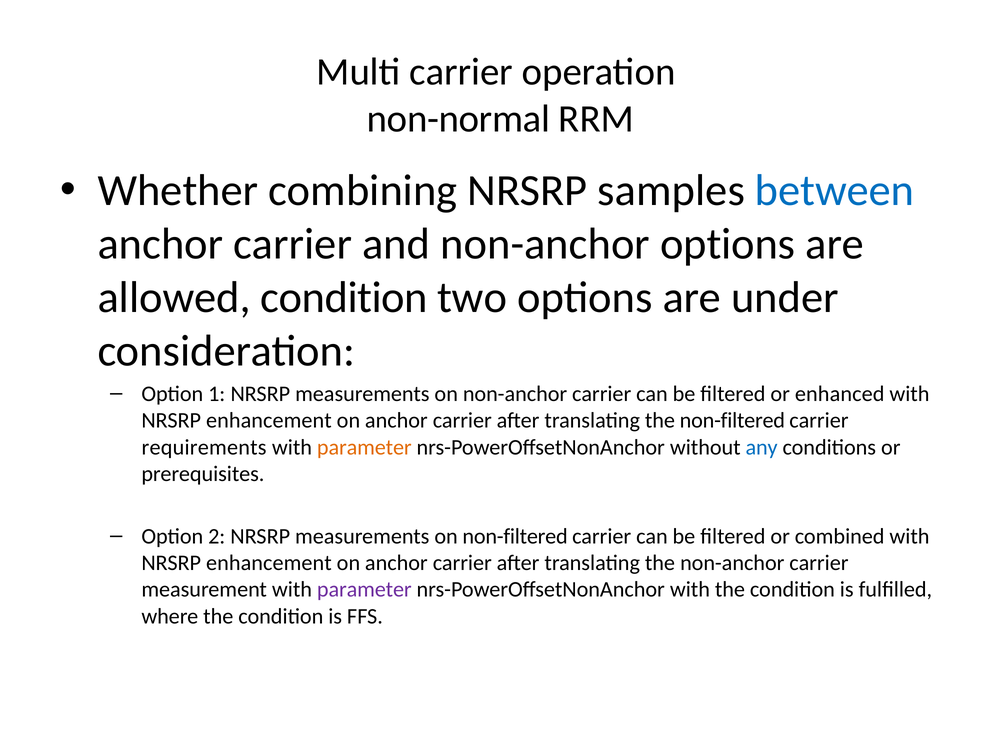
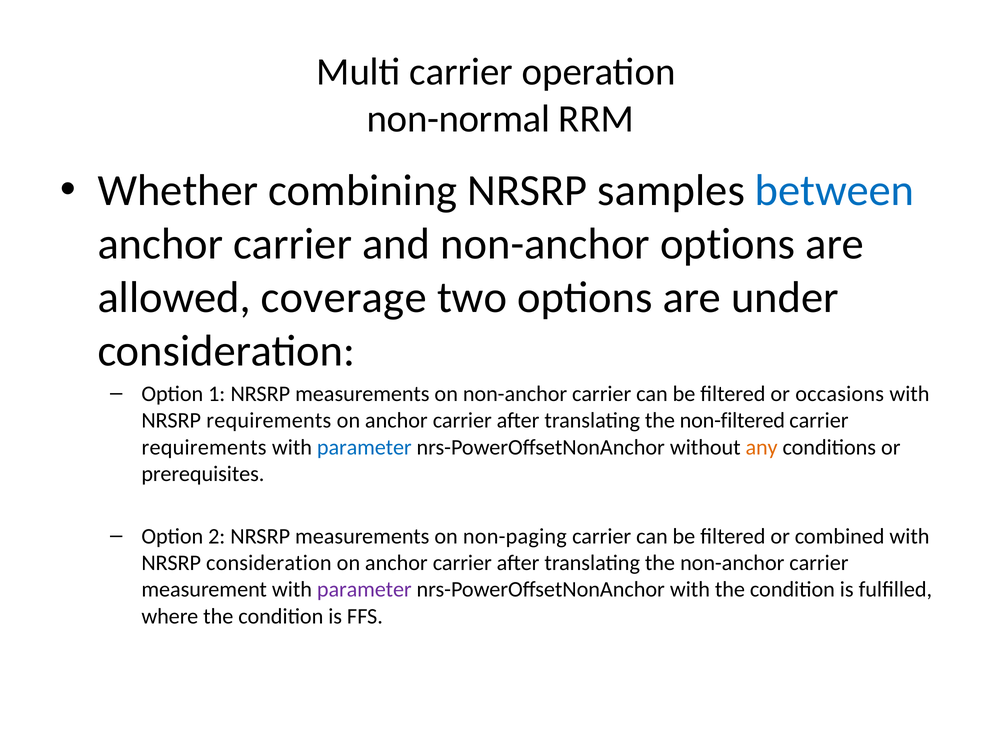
allowed condition: condition -> coverage
enhanced: enhanced -> occasions
enhancement at (269, 420): enhancement -> requirements
parameter at (364, 447) colour: orange -> blue
any colour: blue -> orange
on non-filtered: non-filtered -> non-paging
enhancement at (269, 563): enhancement -> consideration
